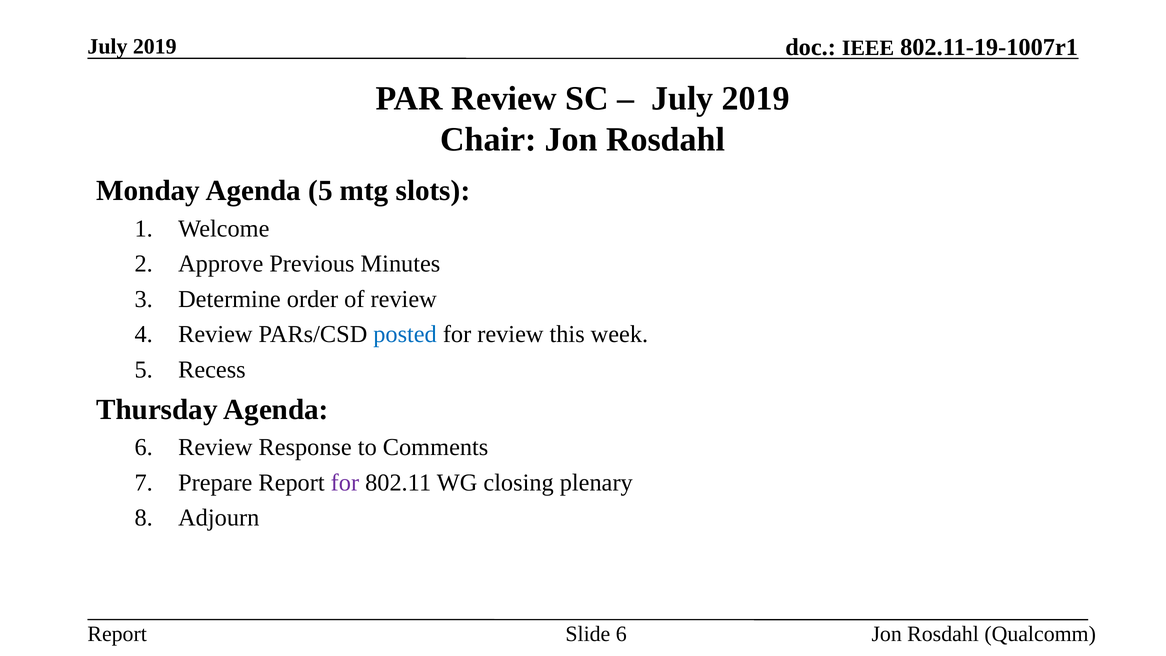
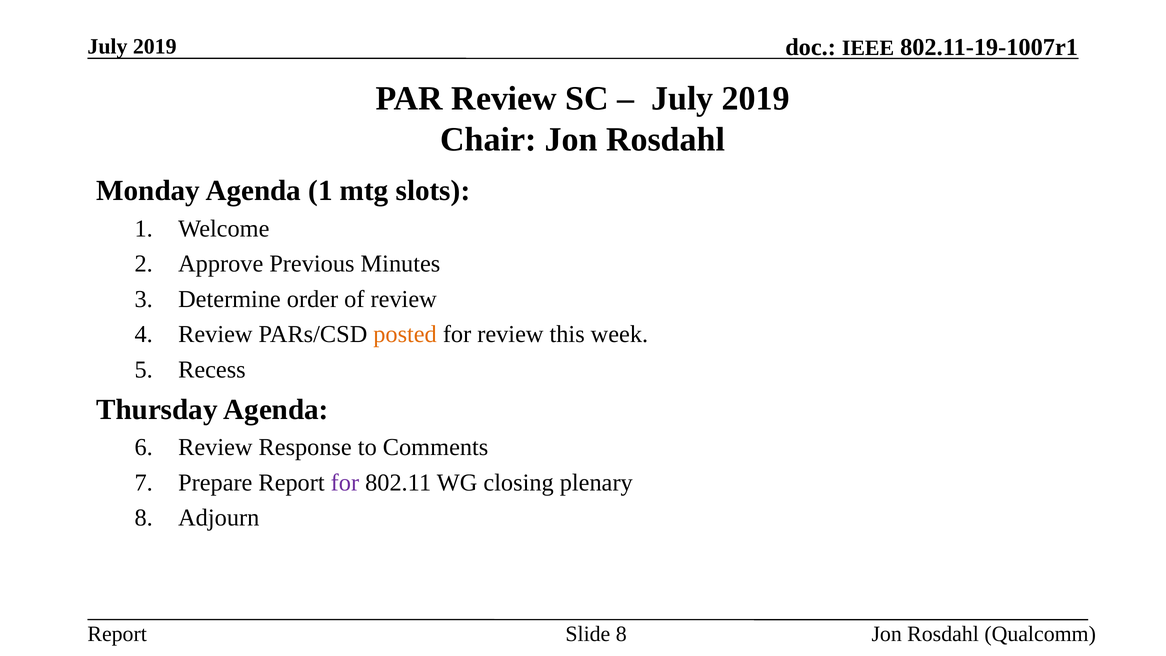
Agenda 5: 5 -> 1
posted colour: blue -> orange
Slide 6: 6 -> 8
